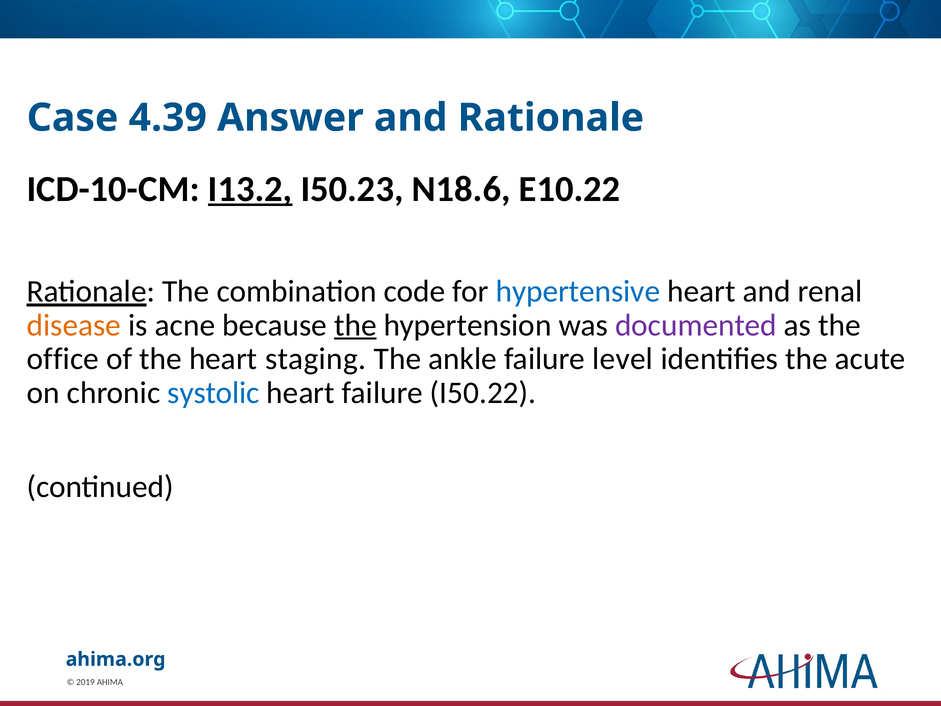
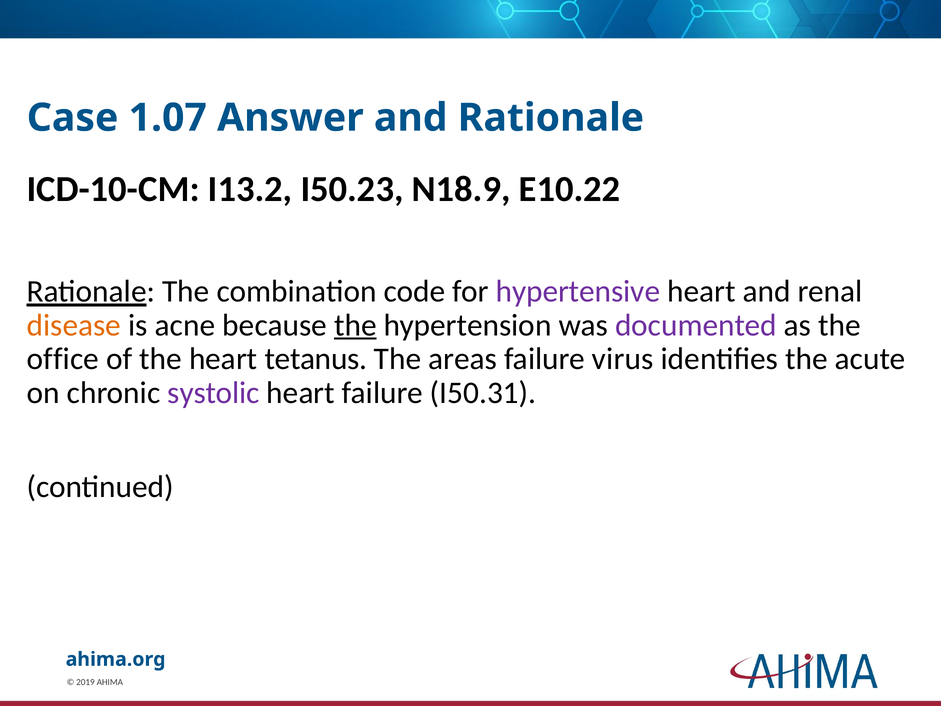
4.39: 4.39 -> 1.07
I13.2 underline: present -> none
N18.6: N18.6 -> N18.9
hypertensive colour: blue -> purple
staging: staging -> tetanus
ankle: ankle -> areas
level: level -> virus
systolic colour: blue -> purple
I50.22: I50.22 -> I50.31
